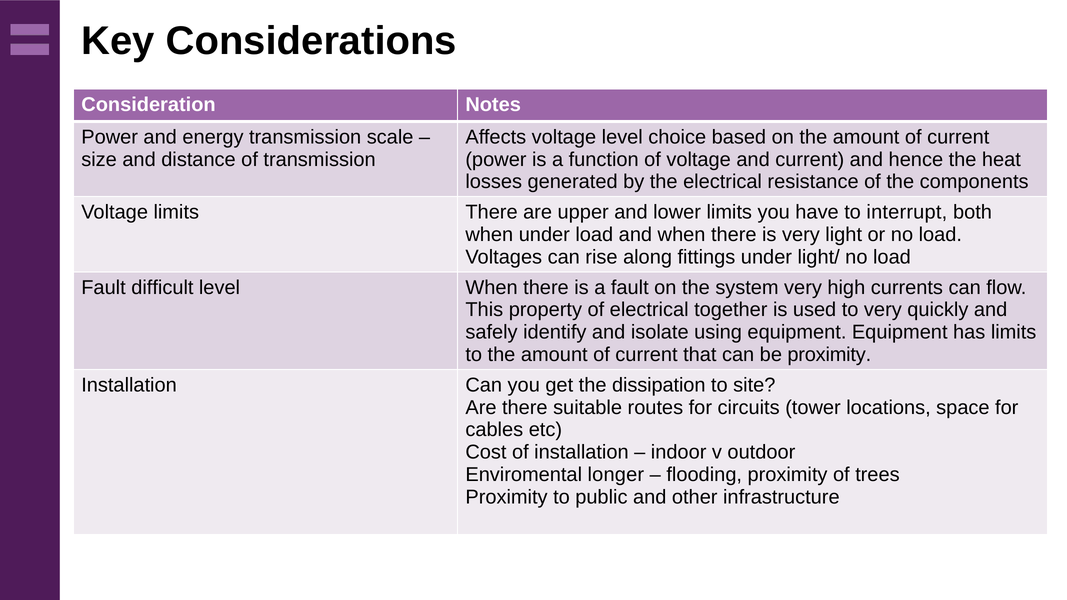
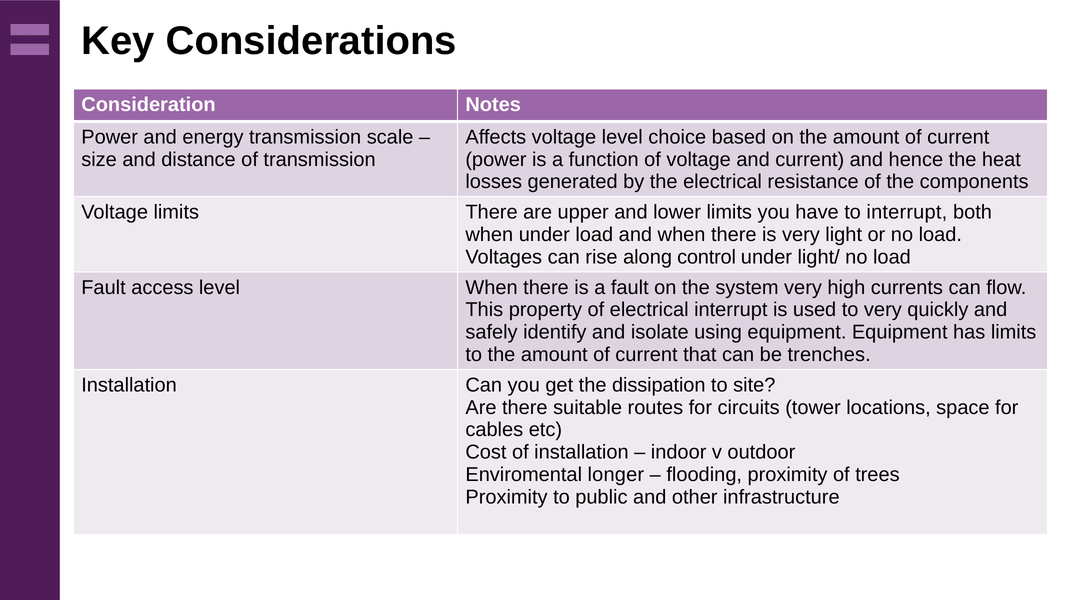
fittings: fittings -> control
difficult: difficult -> access
electrical together: together -> interrupt
be proximity: proximity -> trenches
